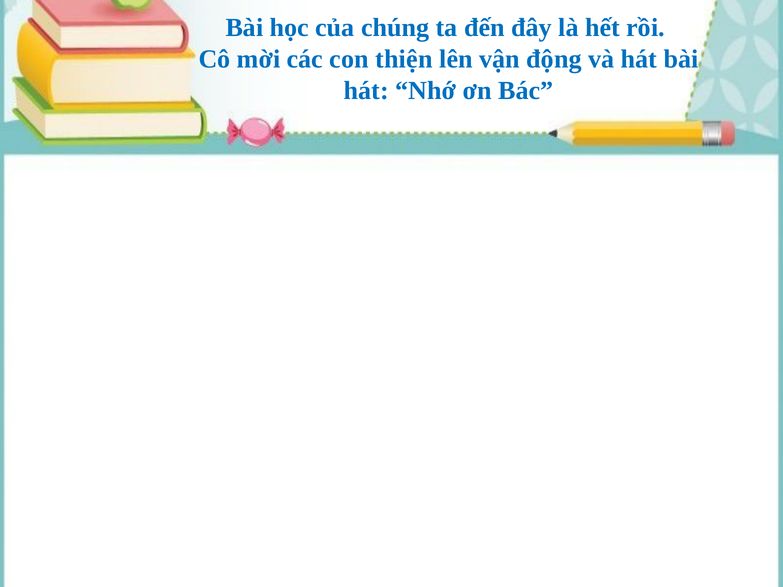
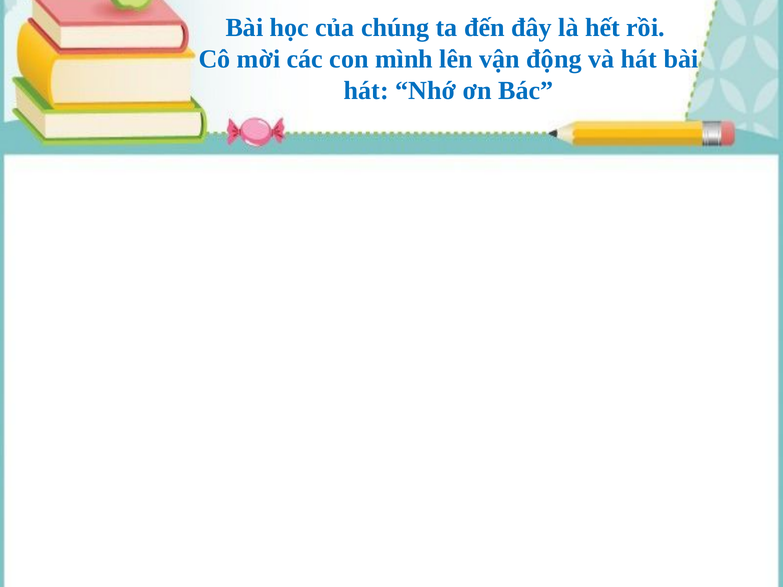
thiện: thiện -> mình
